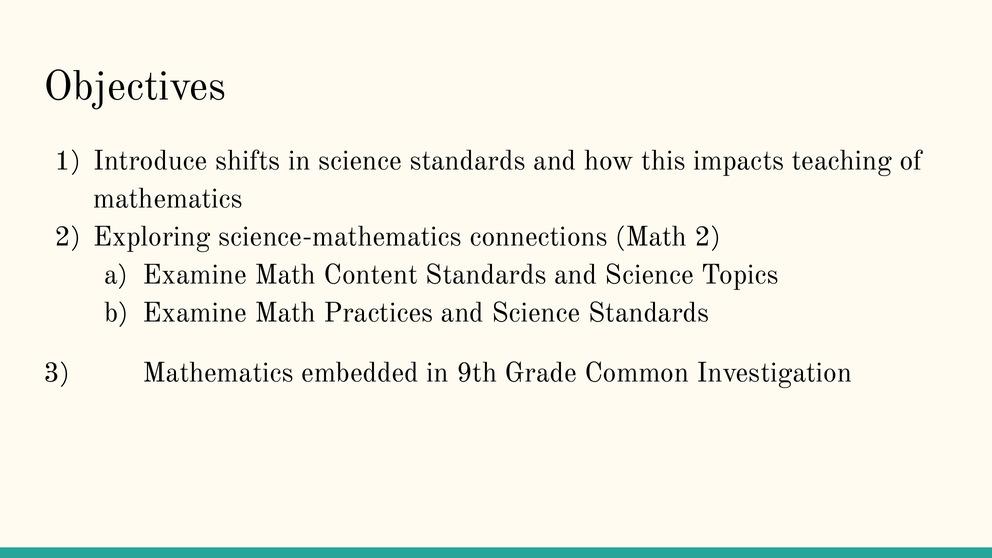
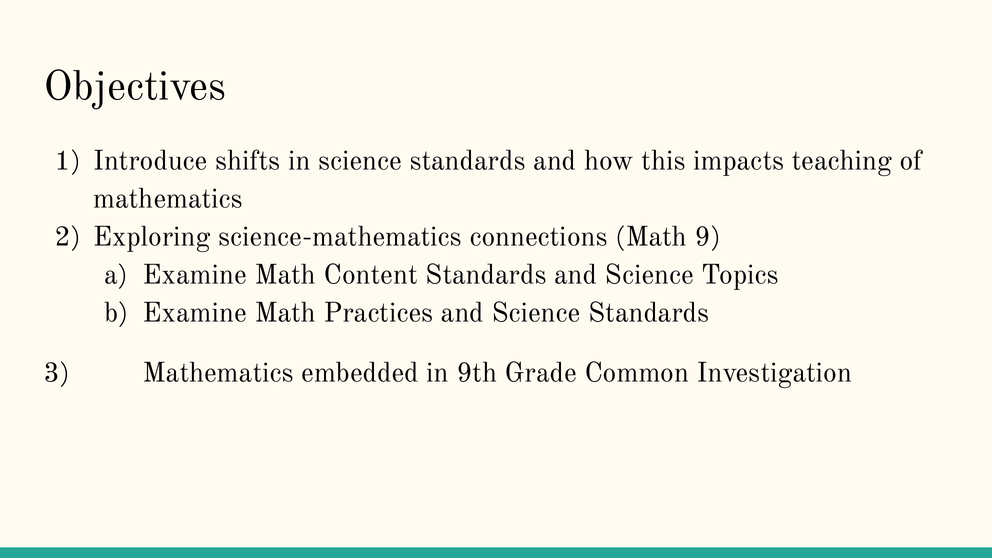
Math 2: 2 -> 9
